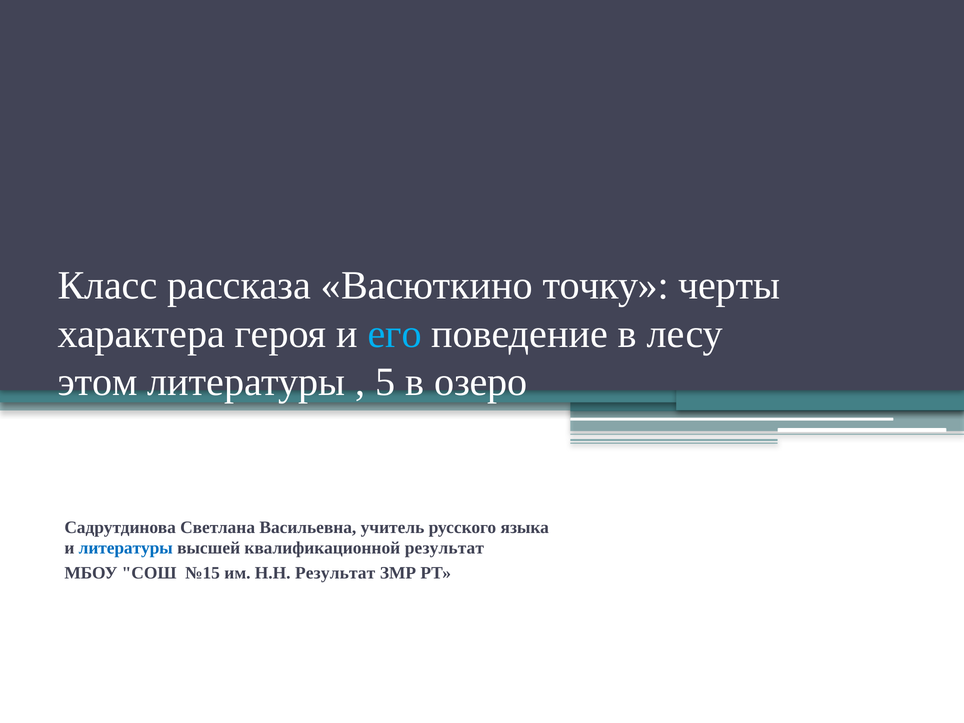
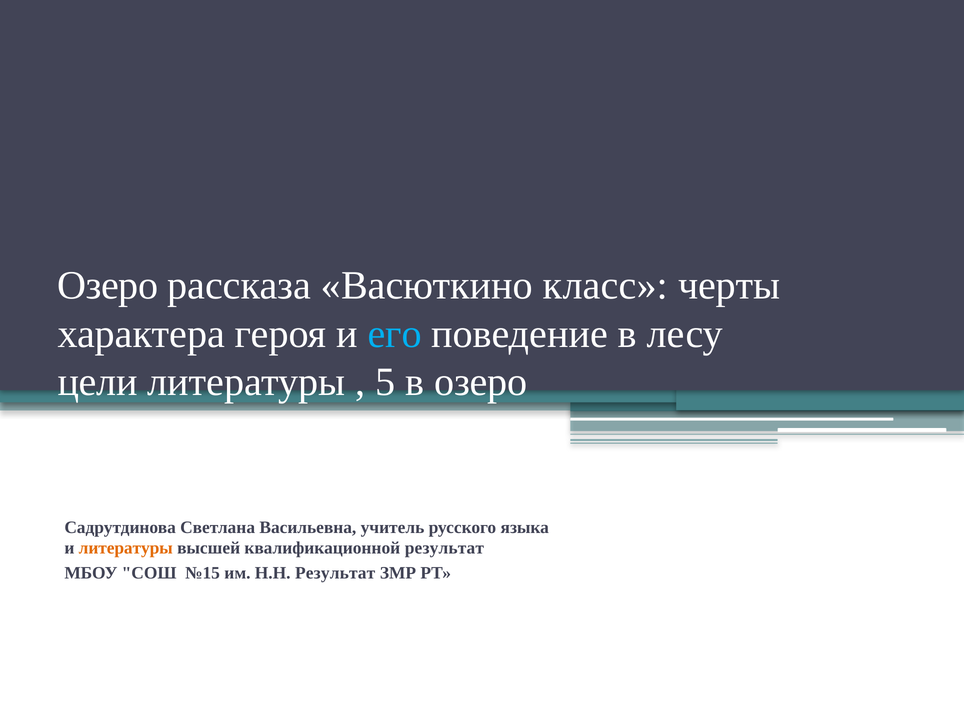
Класс at (108, 286): Класс -> Озеро
точку: точку -> класс
этом: этом -> цели
литературы at (126, 548) colour: blue -> orange
